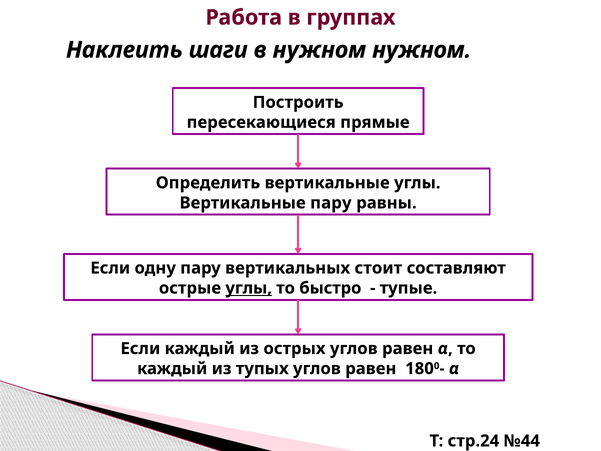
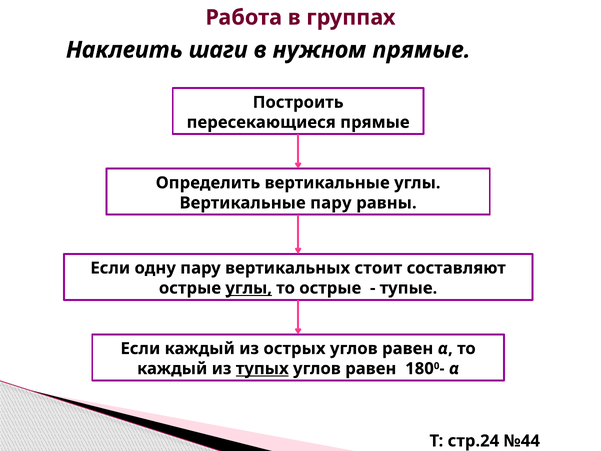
нужном нужном: нужном -> прямые
то быстро: быстро -> острые
тупых underline: none -> present
